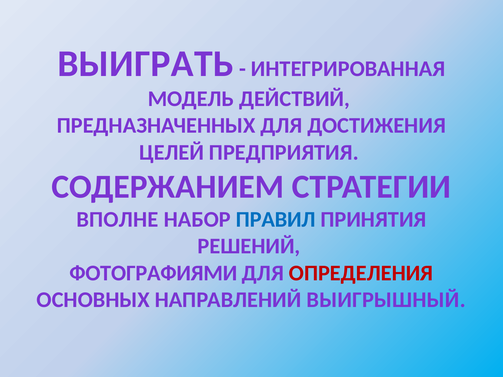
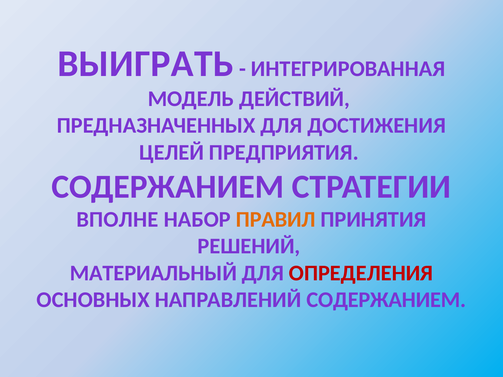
ПРАВИЛ colour: blue -> orange
ФОТОГРАФИЯМИ: ФОТОГРАФИЯМИ -> МАТЕРИАЛЬНЫЙ
НАПРАВЛЕНИЙ ВЫИГРЫШНЫЙ: ВЫИГРЫШНЫЙ -> СОДЕРЖАНИЕМ
